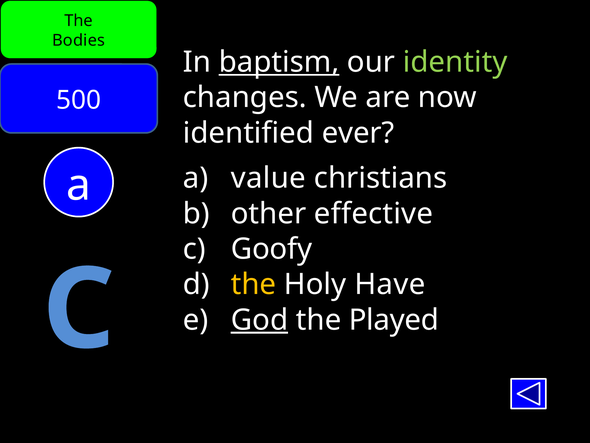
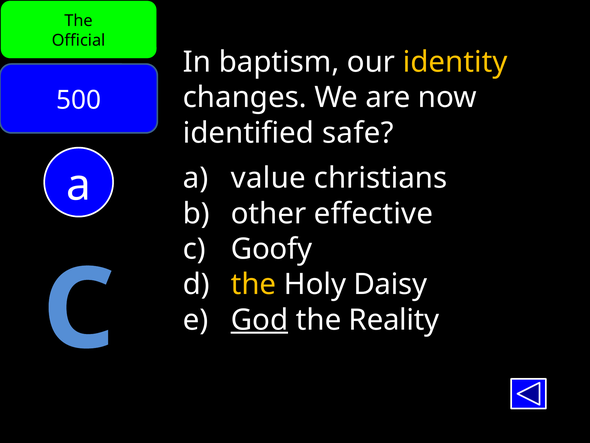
Bodies: Bodies -> Official
baptism underline: present -> none
identity colour: light green -> yellow
ever: ever -> safe
Have: Have -> Daisy
Played: Played -> Reality
